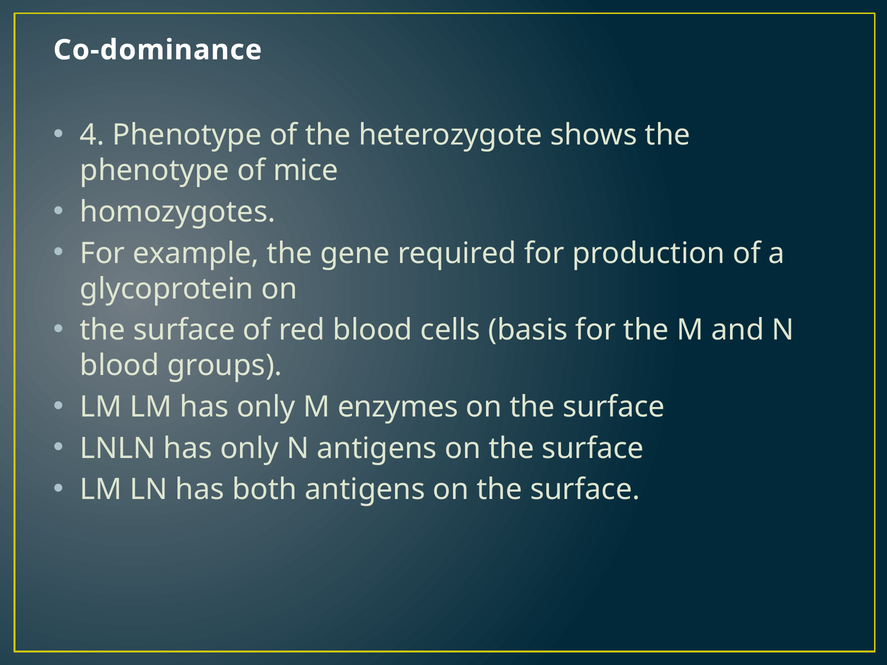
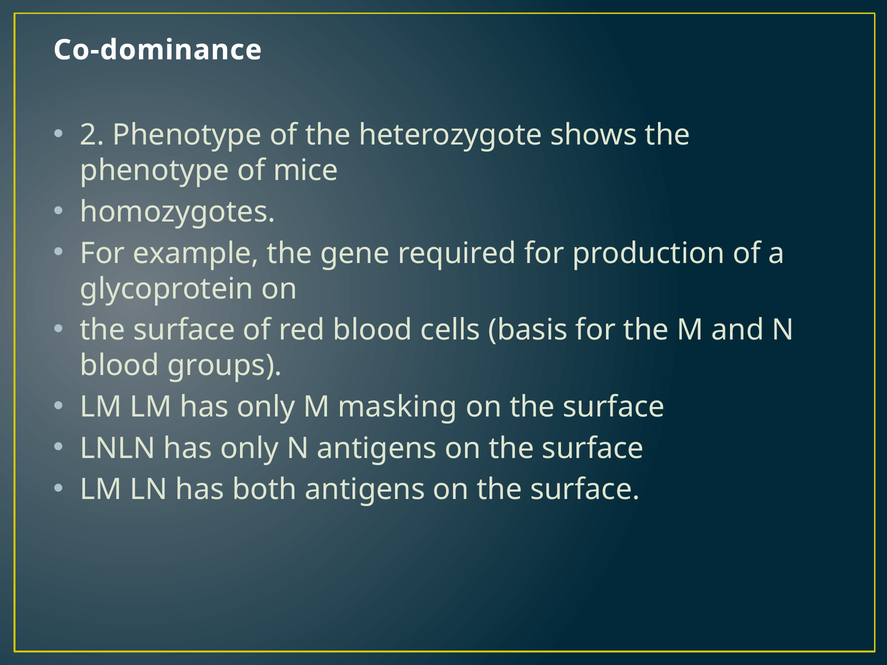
4: 4 -> 2
enzymes: enzymes -> masking
